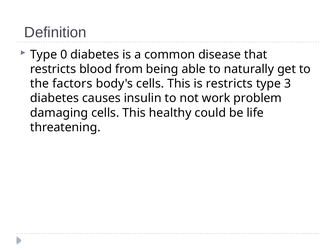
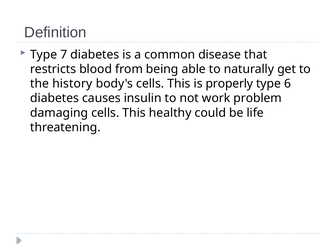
0: 0 -> 7
factors: factors -> history
is restricts: restricts -> properly
3: 3 -> 6
